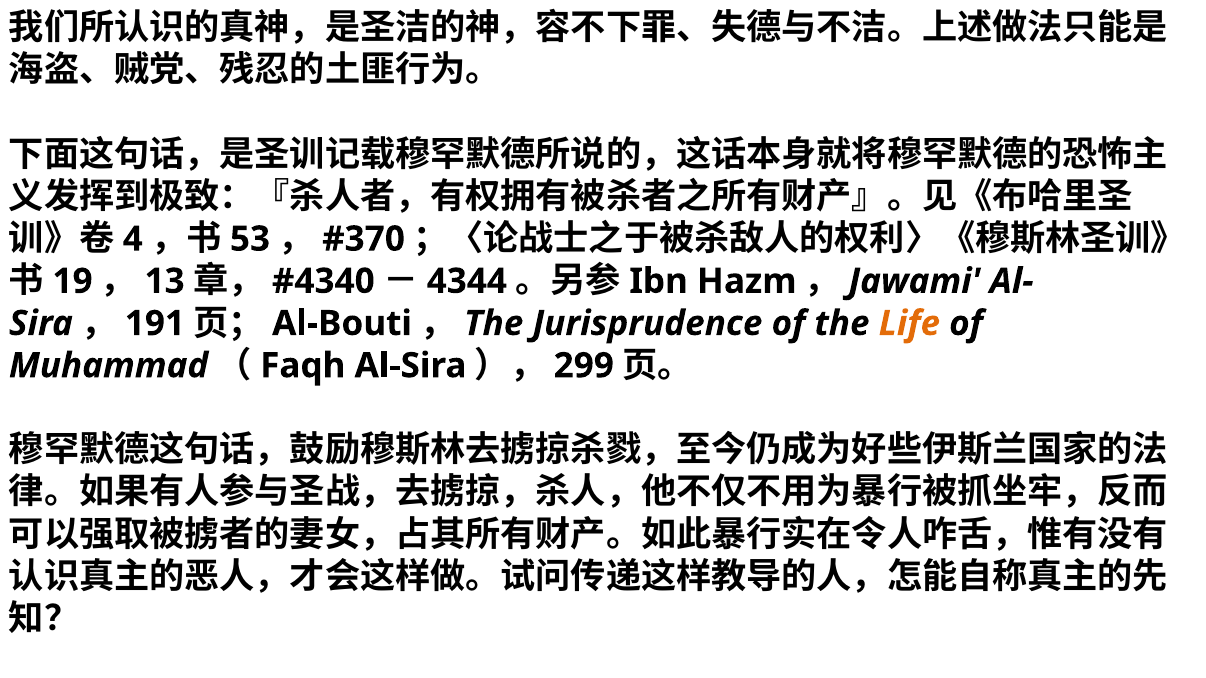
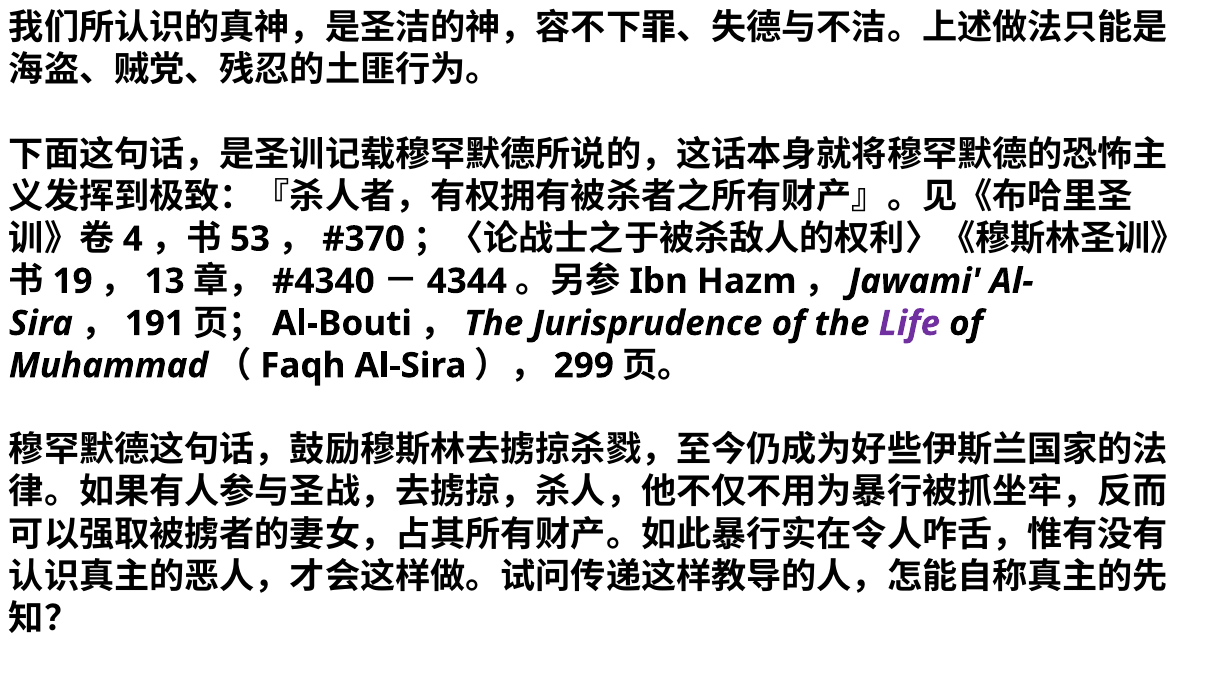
Life colour: orange -> purple
